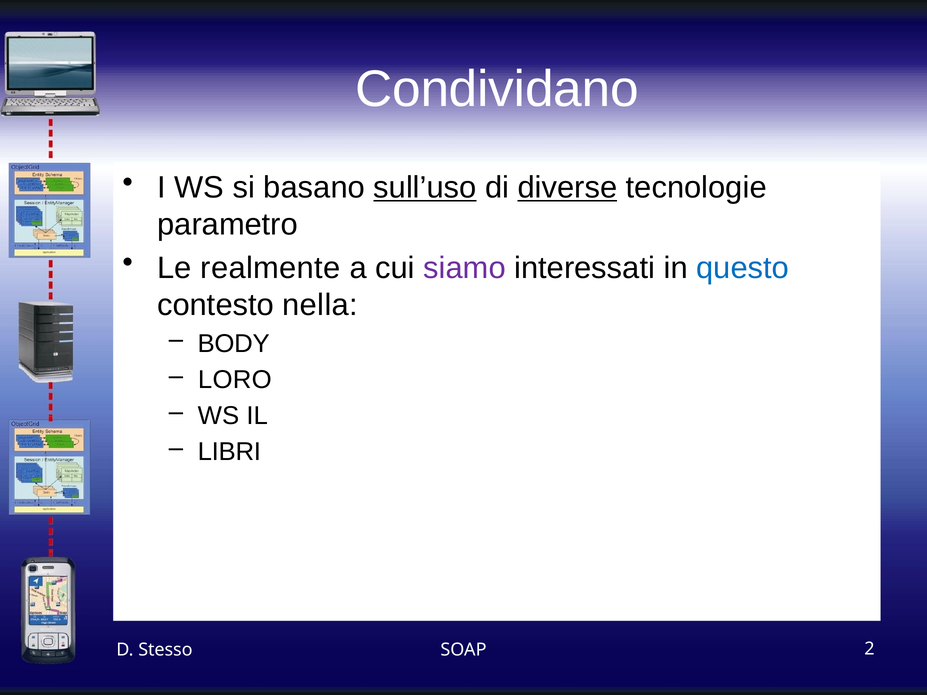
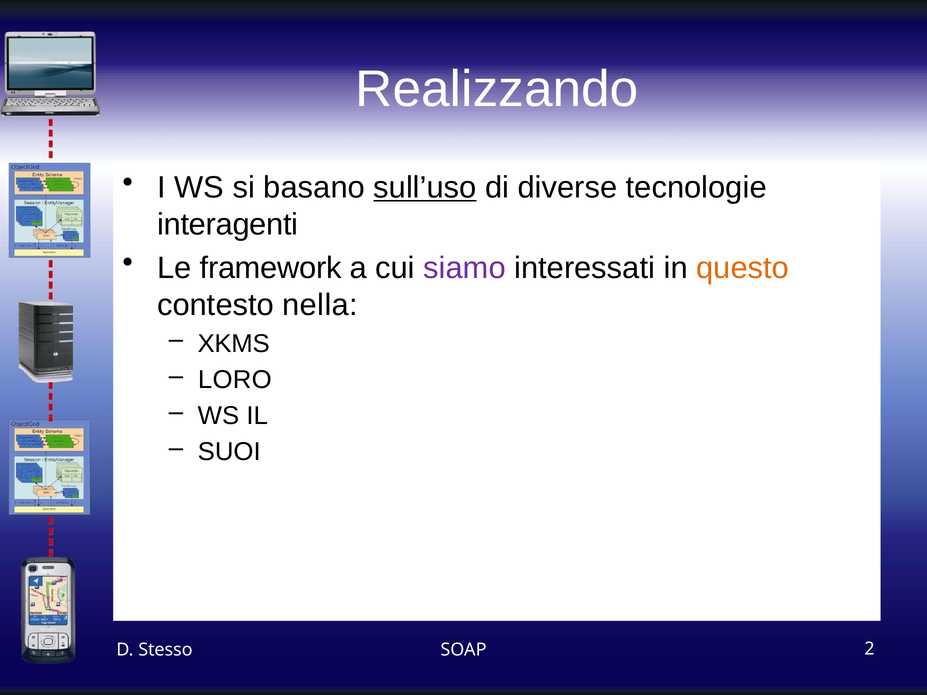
Condividano: Condividano -> Realizzando
diverse underline: present -> none
parametro: parametro -> interagenti
realmente: realmente -> framework
questo colour: blue -> orange
BODY: BODY -> XKMS
LIBRI: LIBRI -> SUOI
